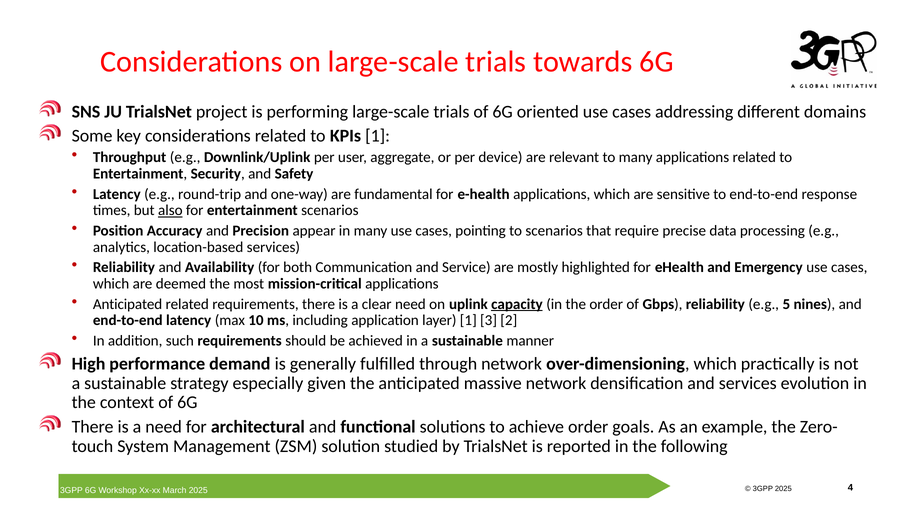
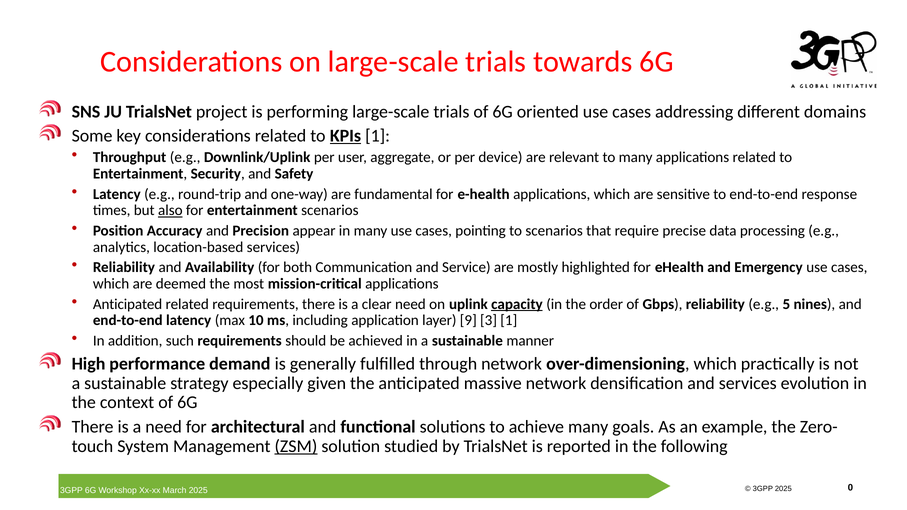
KPIs underline: none -> present
layer 1: 1 -> 9
3 2: 2 -> 1
achieve order: order -> many
ZSM underline: none -> present
4: 4 -> 0
